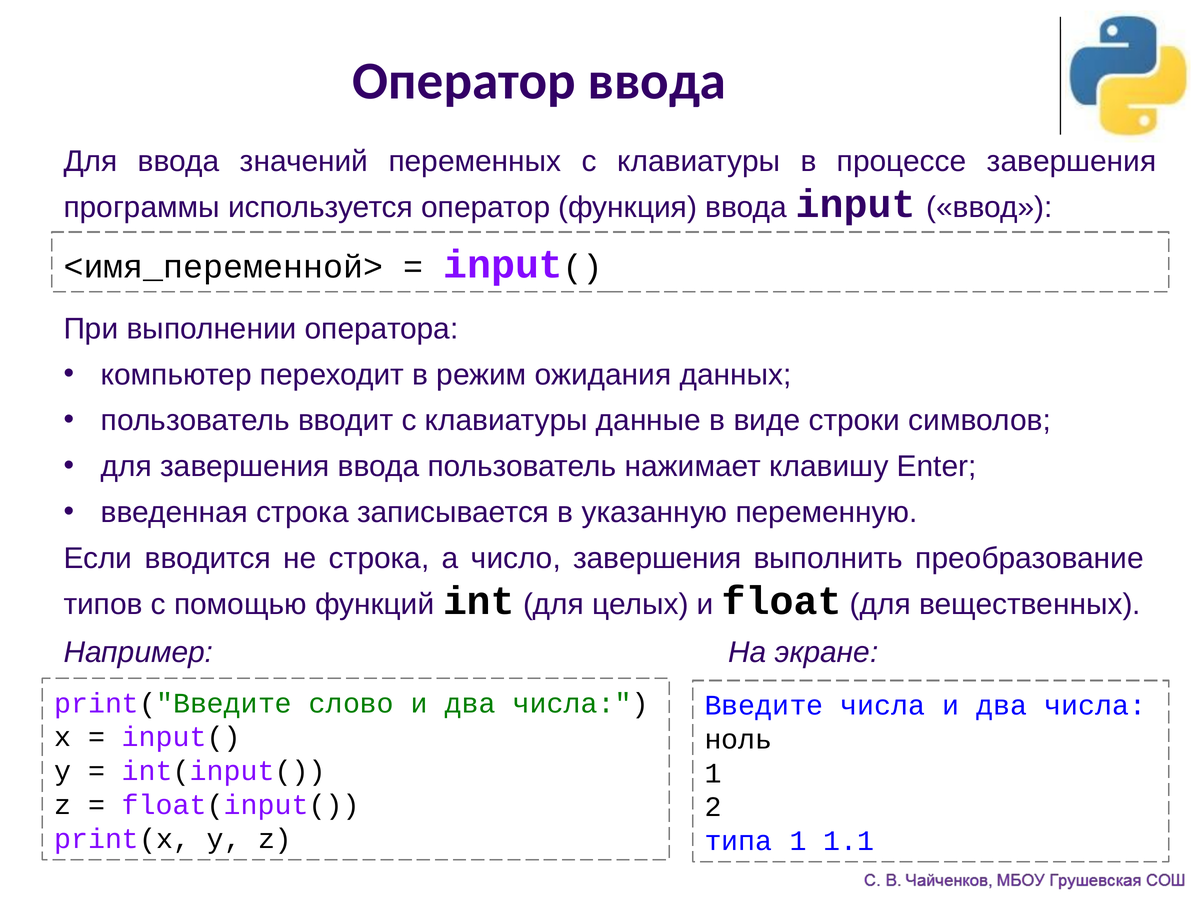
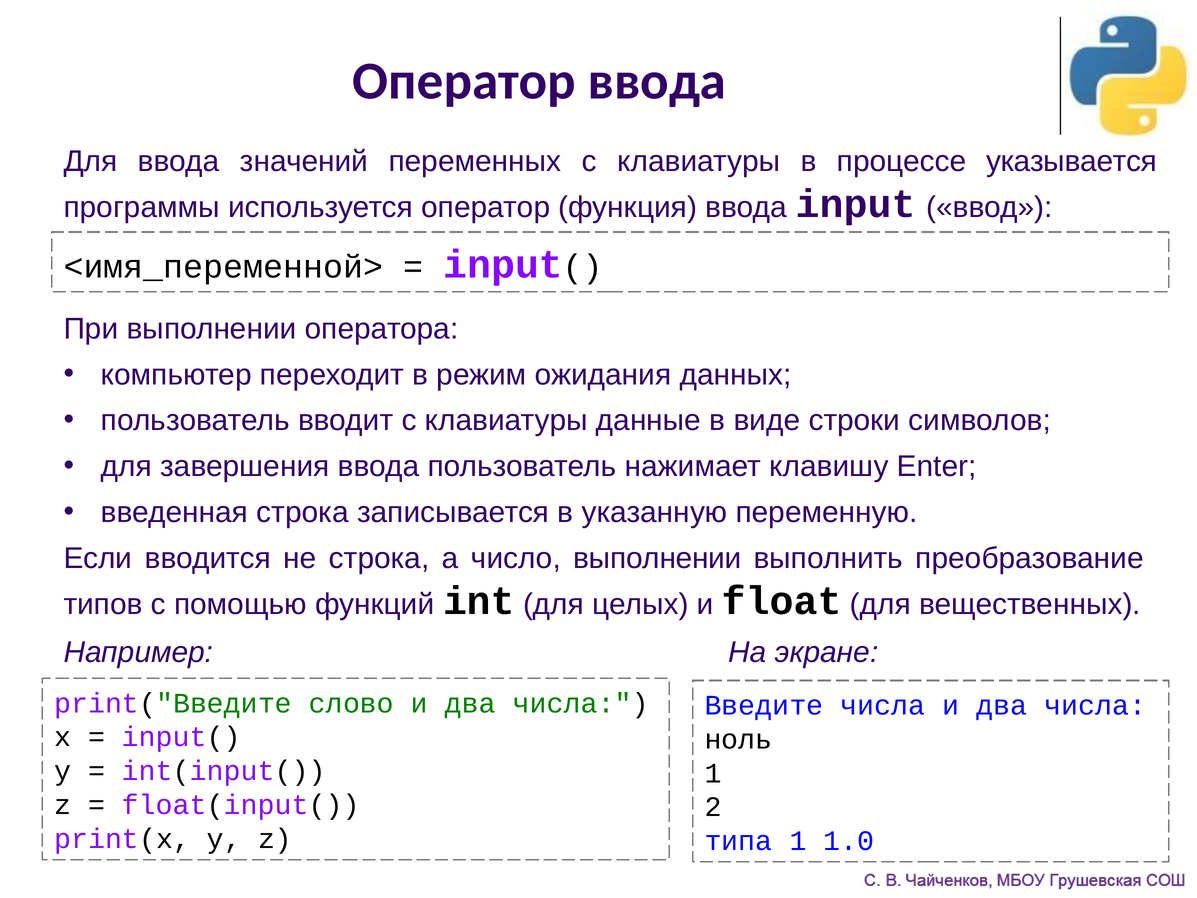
процессе завершения: завершения -> указывается
число завершения: завершения -> выполнении
1.1: 1.1 -> 1.0
